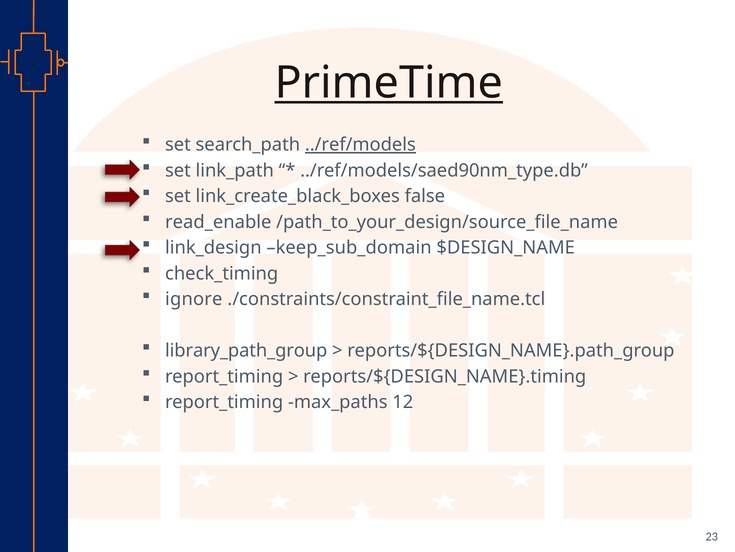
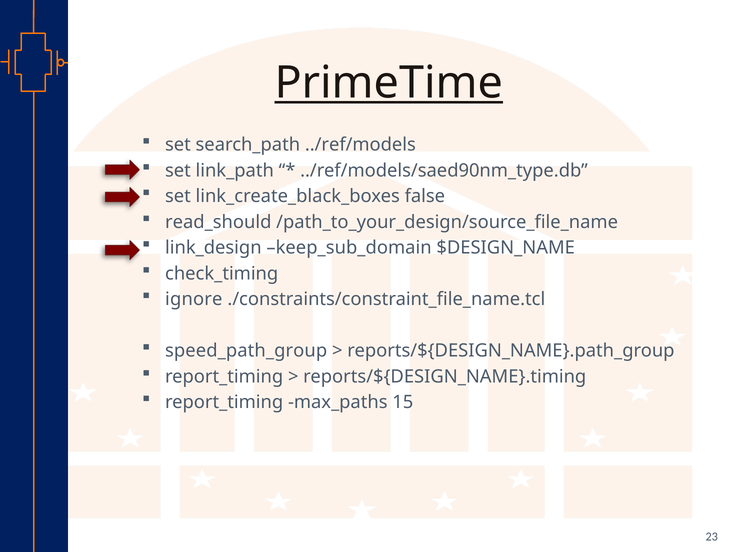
../ref/models underline: present -> none
read_enable: read_enable -> read_should
library_path_group: library_path_group -> speed_path_group
12: 12 -> 15
